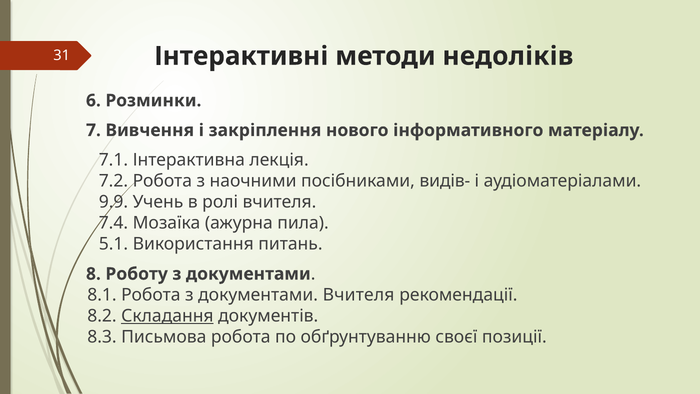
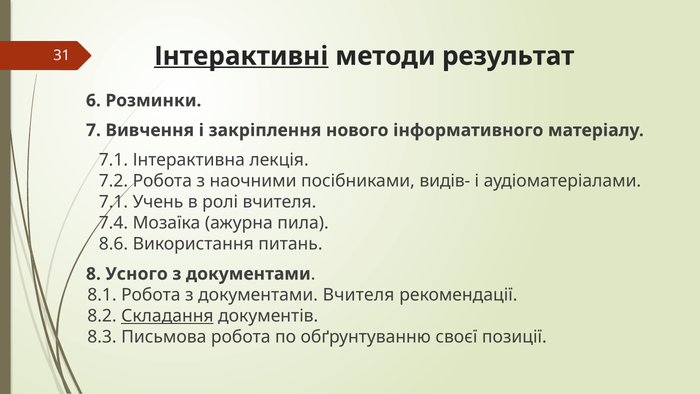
Інтерактивні underline: none -> present
недоліків: недоліків -> результат
9.9 at (113, 202): 9.9 -> 7.1
5.1: 5.1 -> 8.6
Роботу: Роботу -> Усного
